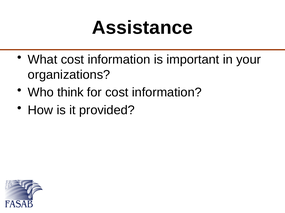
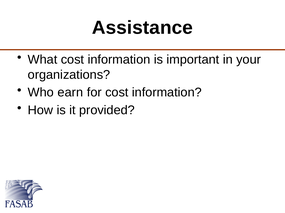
think: think -> earn
